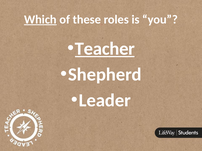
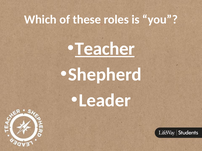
Which underline: present -> none
